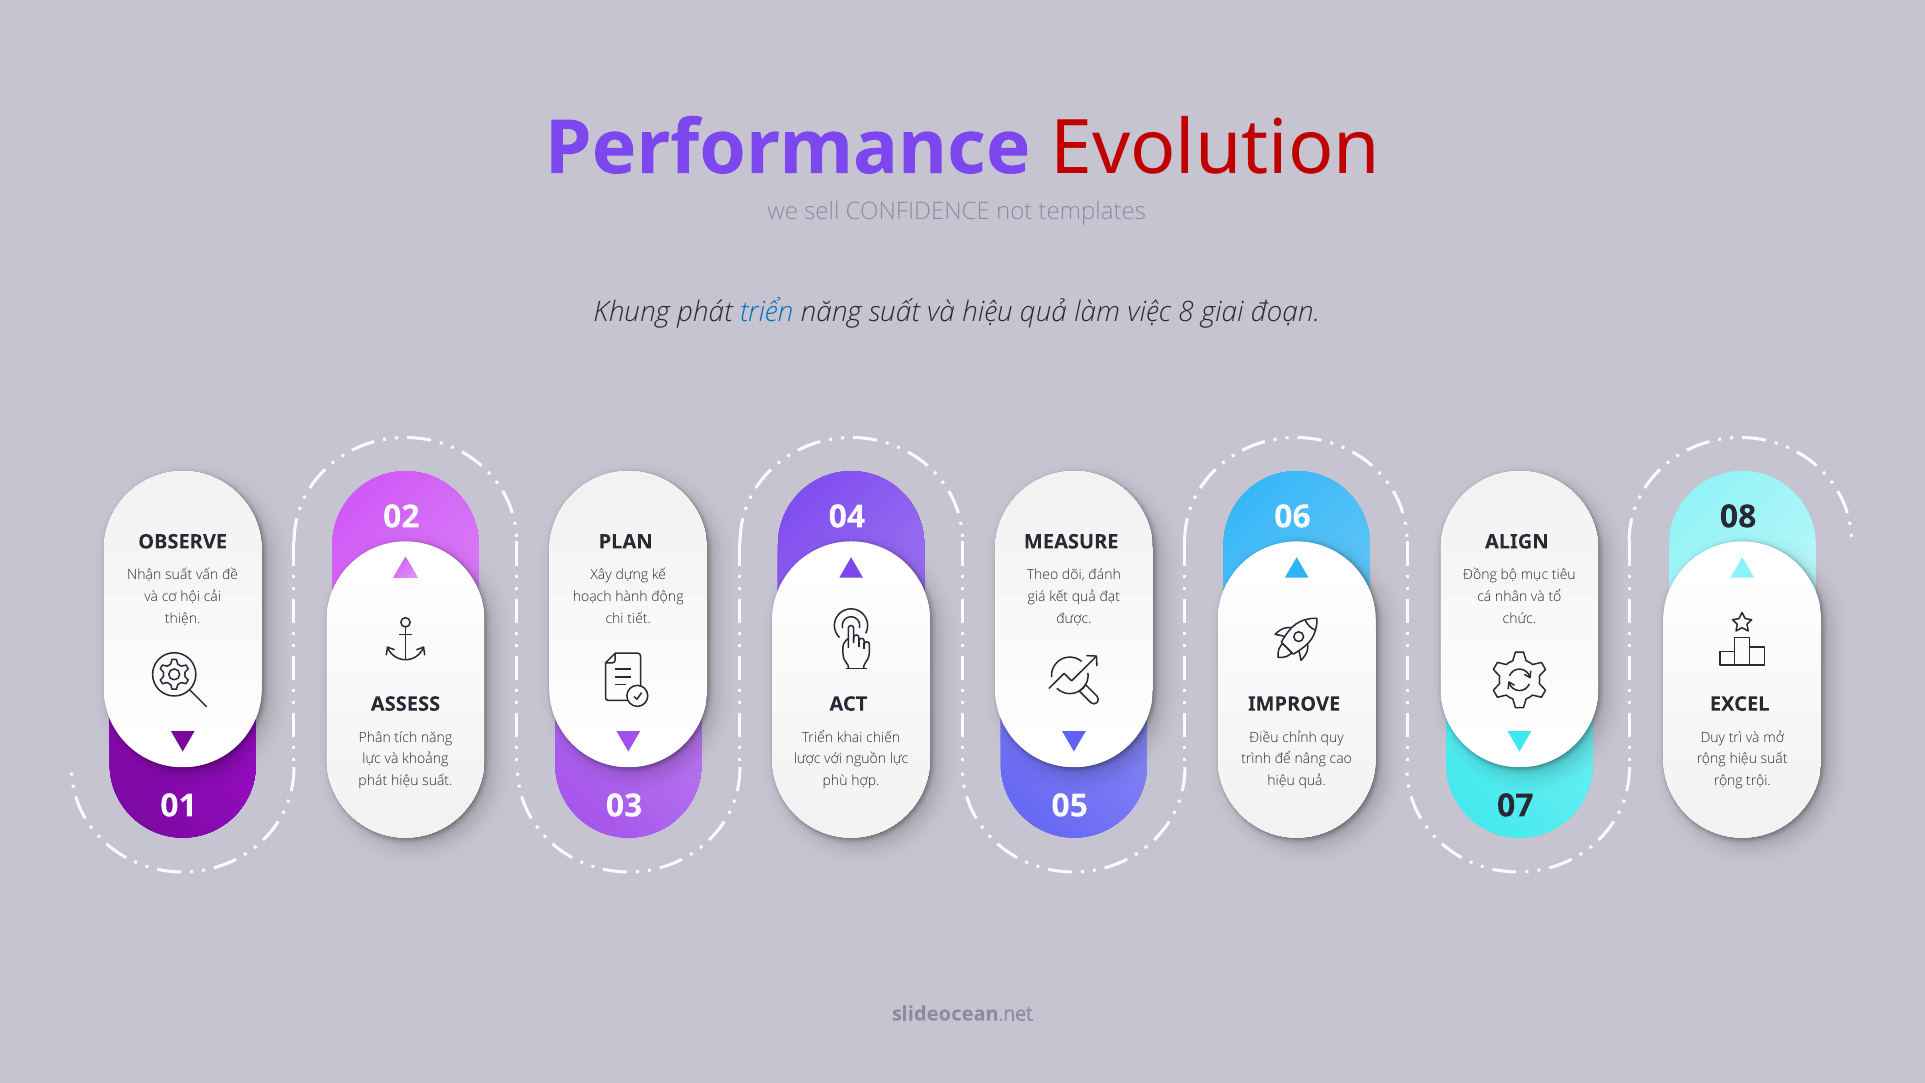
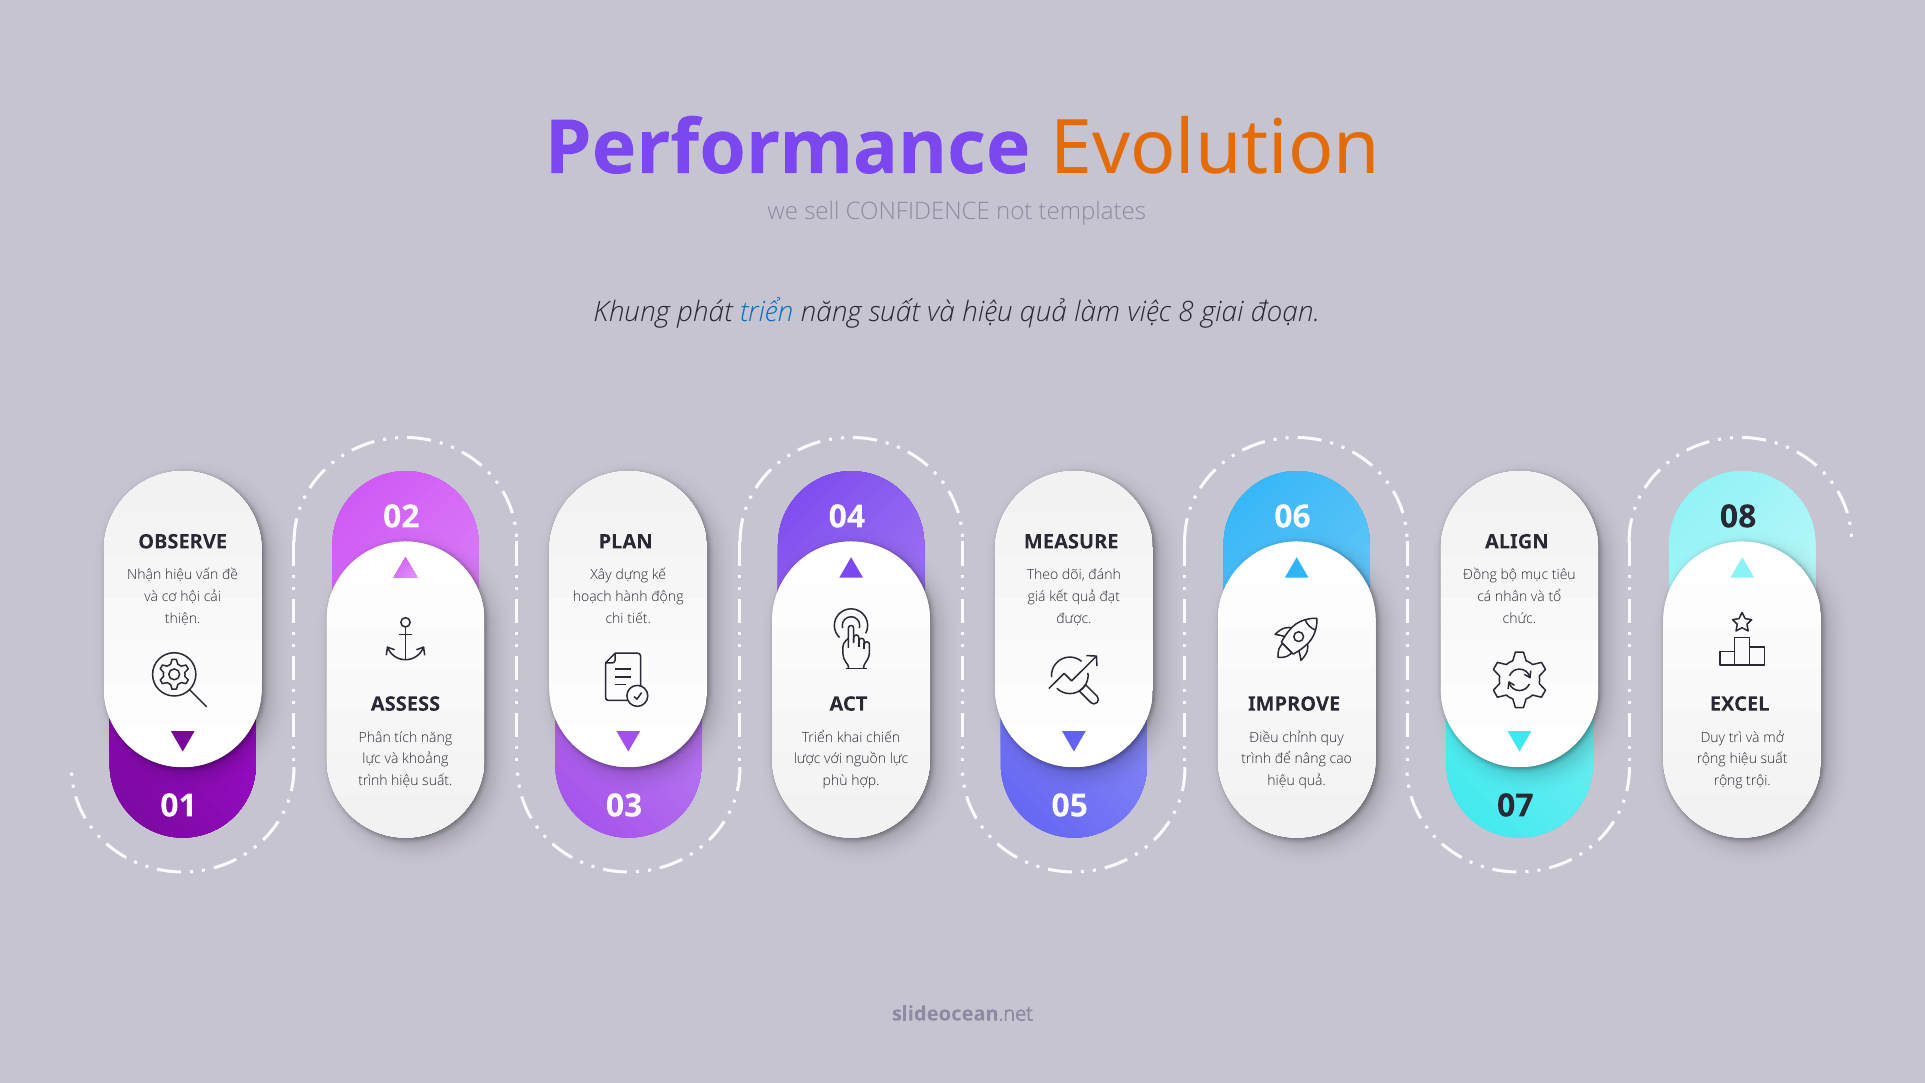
Evolution colour: red -> orange
Nhận suất: suất -> hiệu
phát at (373, 781): phát -> trình
